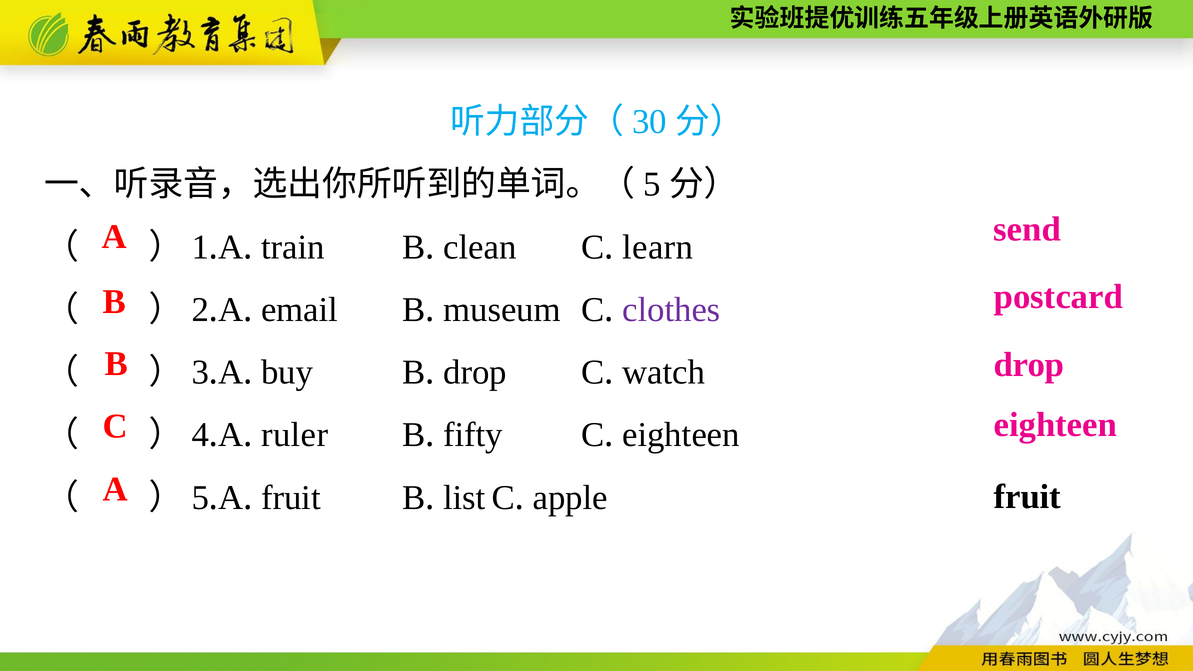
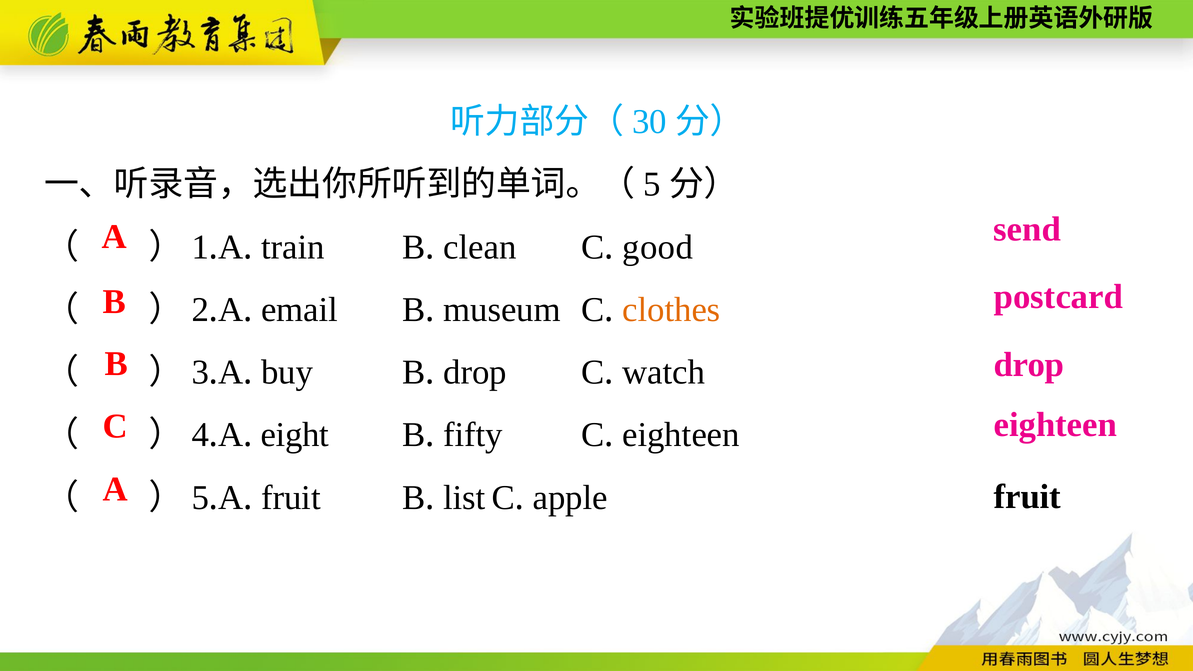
learn: learn -> good
clothes colour: purple -> orange
ruler: ruler -> eight
